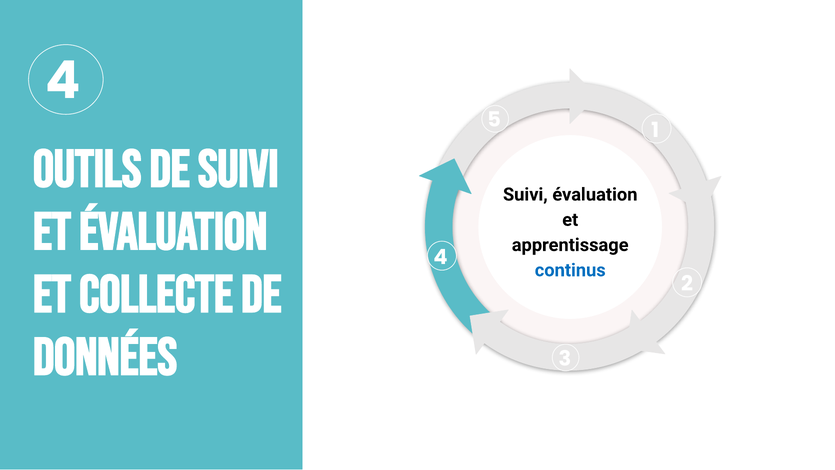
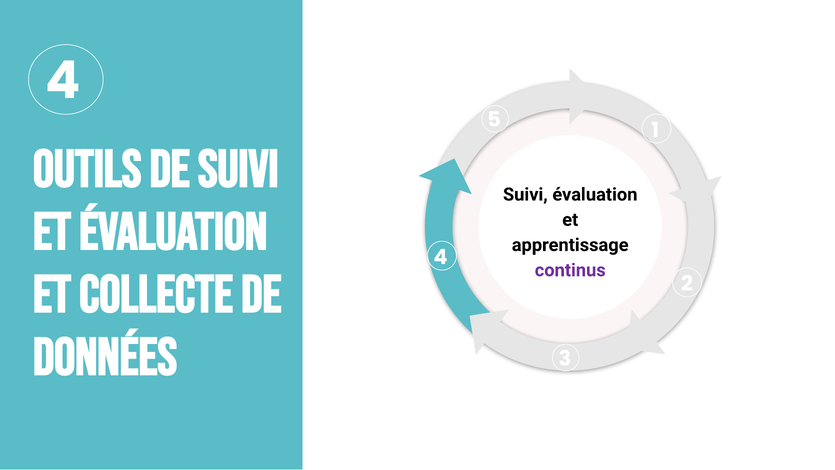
continus colour: blue -> purple
